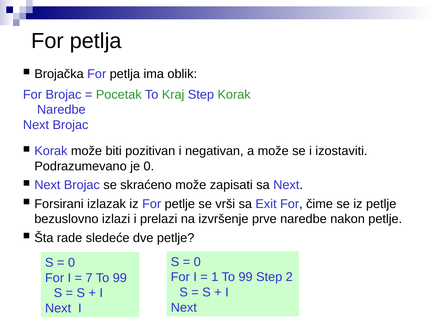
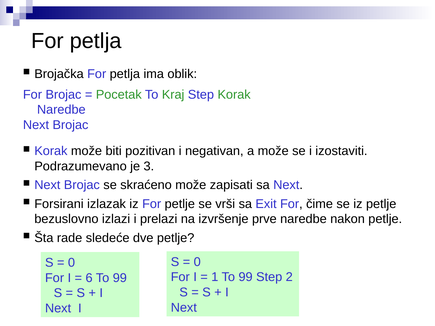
je 0: 0 -> 3
7: 7 -> 6
